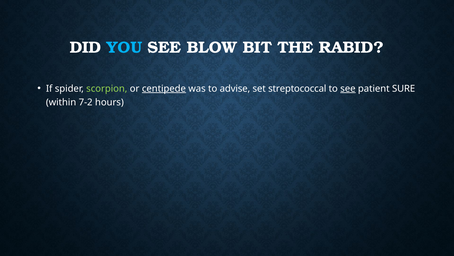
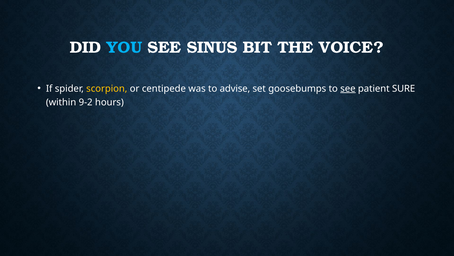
BLOW: BLOW -> SINUS
RABID: RABID -> VOICE
scorpion colour: light green -> yellow
centipede underline: present -> none
streptococcal: streptococcal -> goosebumps
7-2: 7-2 -> 9-2
